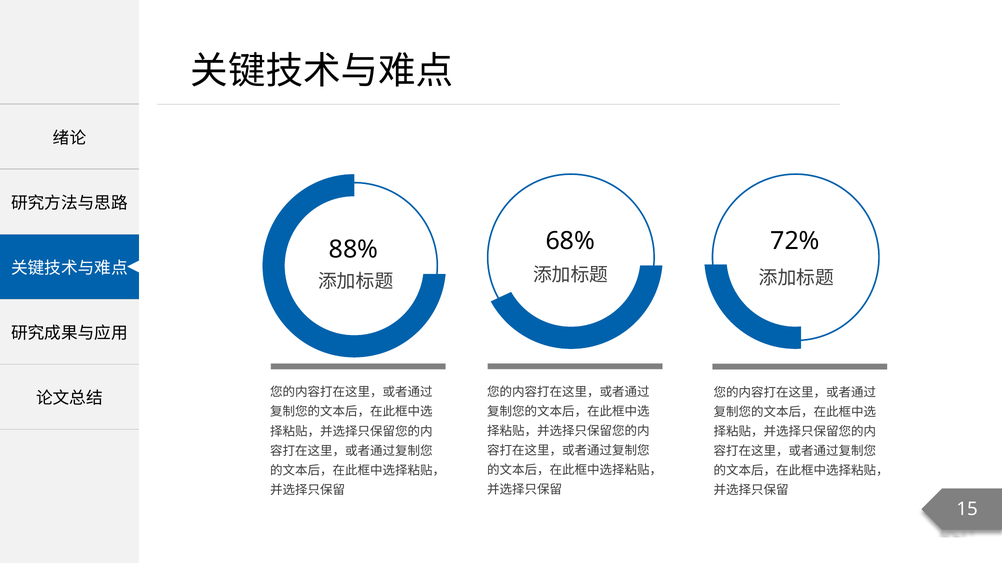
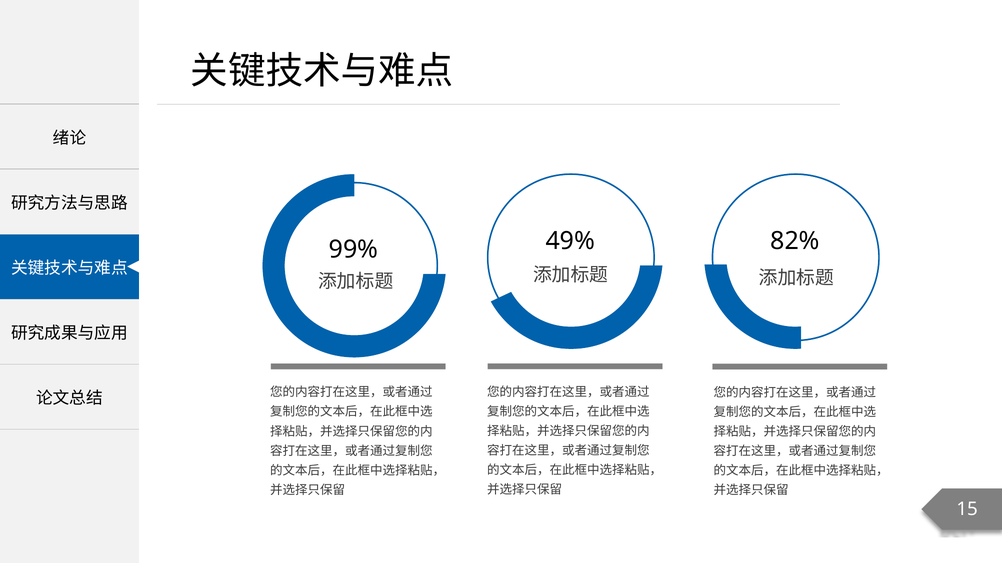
68%: 68% -> 49%
72%: 72% -> 82%
88%: 88% -> 99%
